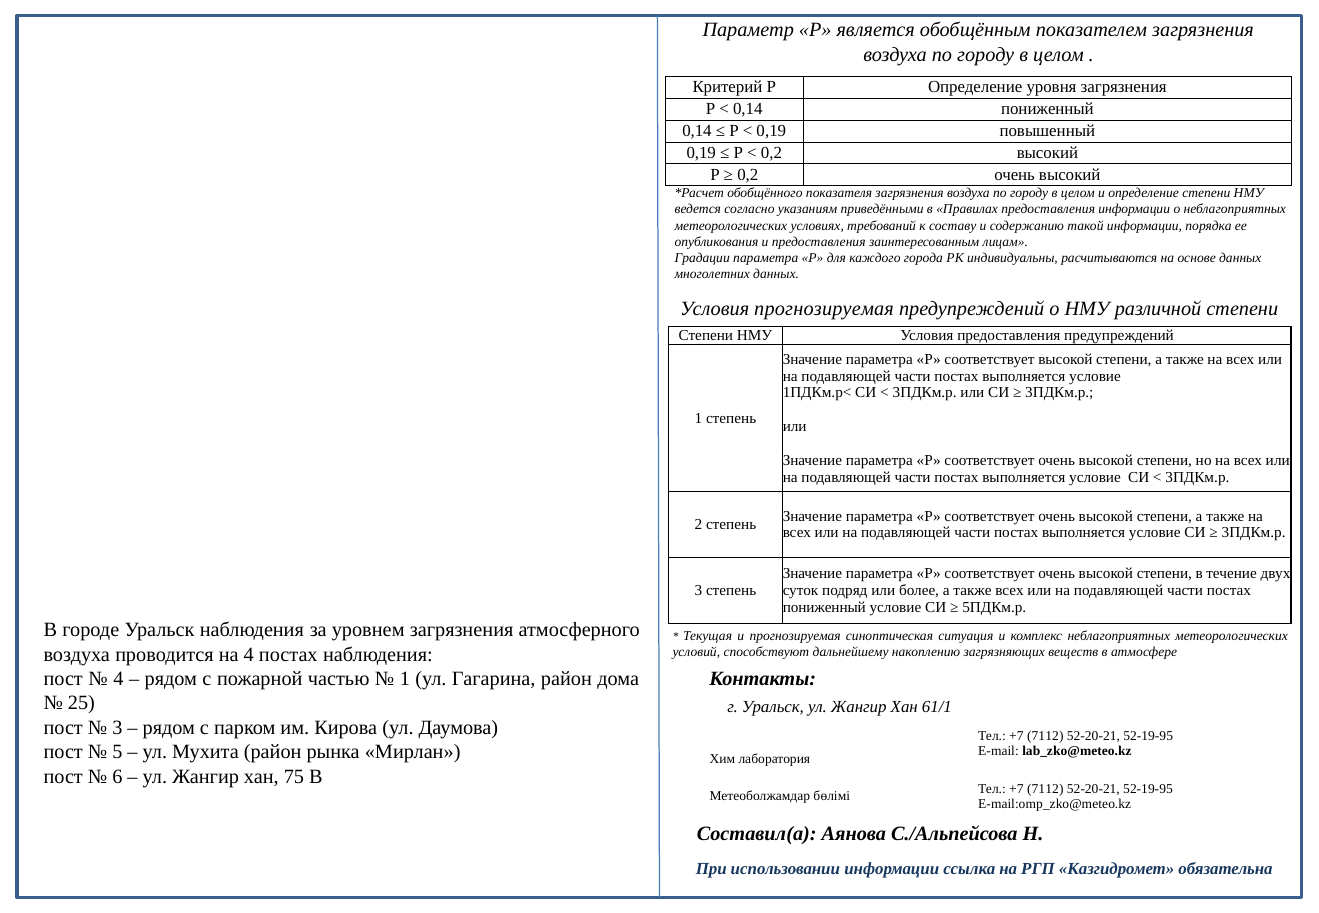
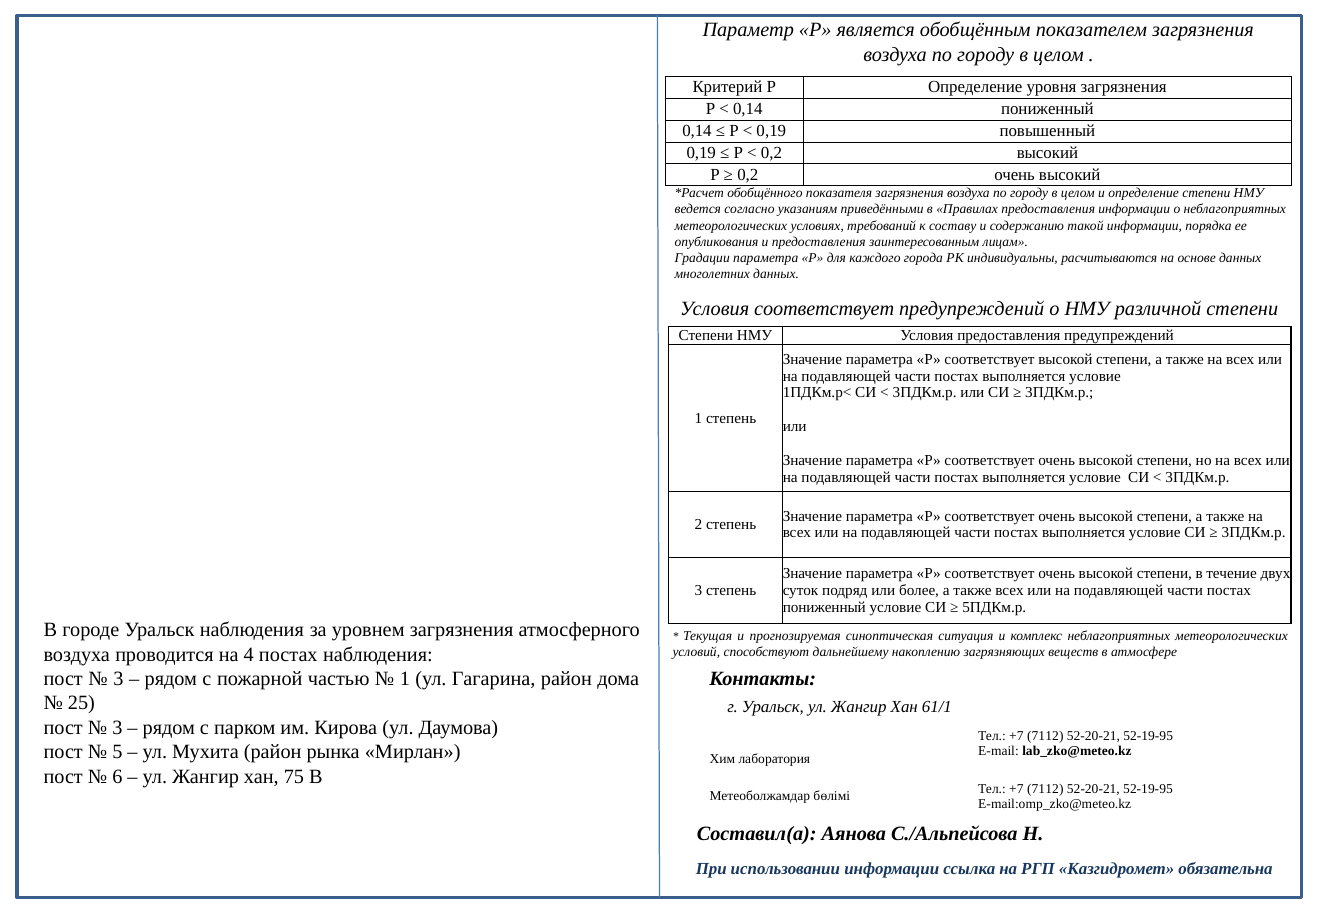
Условия прогнозируемая: прогнозируемая -> соответствует
4 at (118, 679): 4 -> 3
